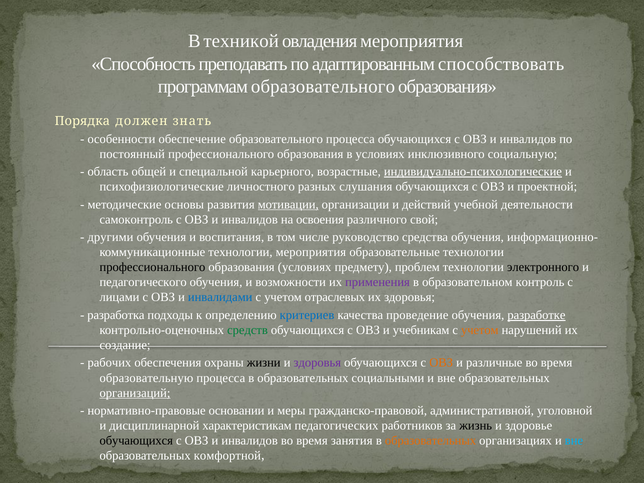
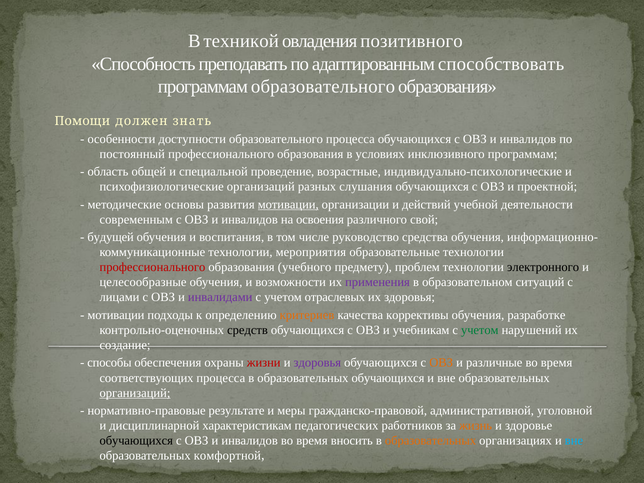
овладения мероприятия: мероприятия -> позитивного
Порядка: Порядка -> Помощи
обеспечение: обеспечение -> доступности
инклюзивного социальную: социальную -> программам
карьерного: карьерного -> проведение
индивидуально-психологические underline: present -> none
психофизиологические личностного: личностного -> организаций
самоконтроль: самоконтроль -> современным
другими: другими -> будущей
профессионального at (152, 267) colour: black -> red
образования условиях: условиях -> учебного
педагогического: педагогического -> целесообразные
контроль: контроль -> ситуаций
инвалидами colour: blue -> purple
разработка at (116, 315): разработка -> мотивации
критериев colour: blue -> orange
проведение: проведение -> коррективы
разработке underline: present -> none
средств colour: green -> black
учетом at (480, 330) colour: orange -> green
рабочих: рабочих -> способы
жизни colour: black -> red
образовательную: образовательную -> соответствующих
образовательных социальными: социальными -> обучающихся
основании: основании -> результате
жизнь colour: black -> orange
занятия: занятия -> вносить
